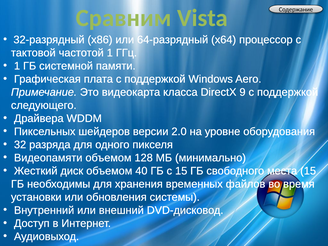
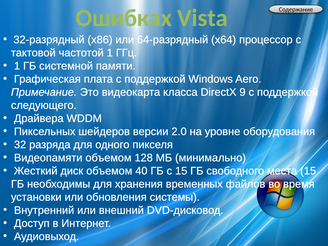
Сравним: Сравним -> Ошибках
